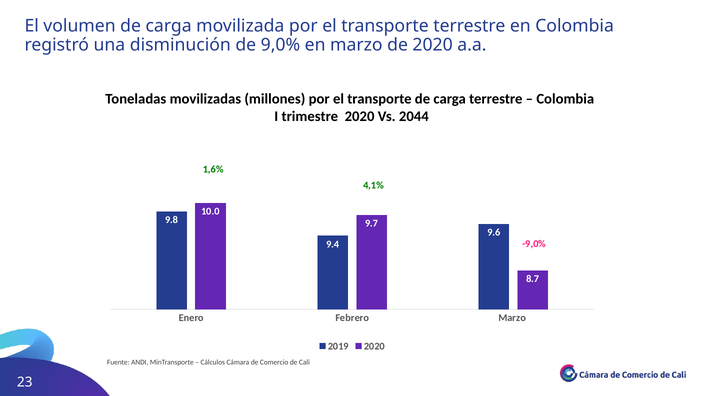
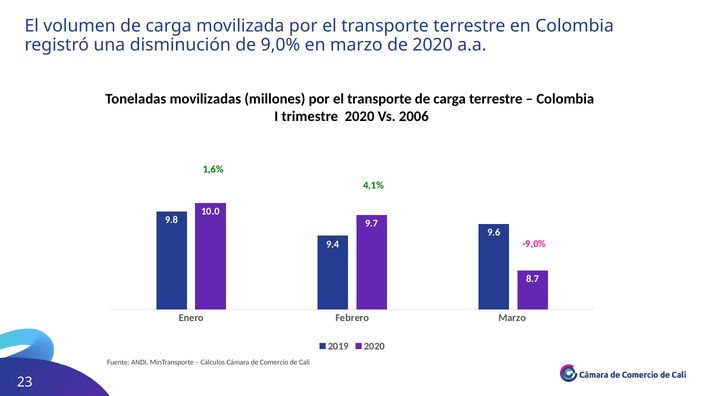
2044: 2044 -> 2006
